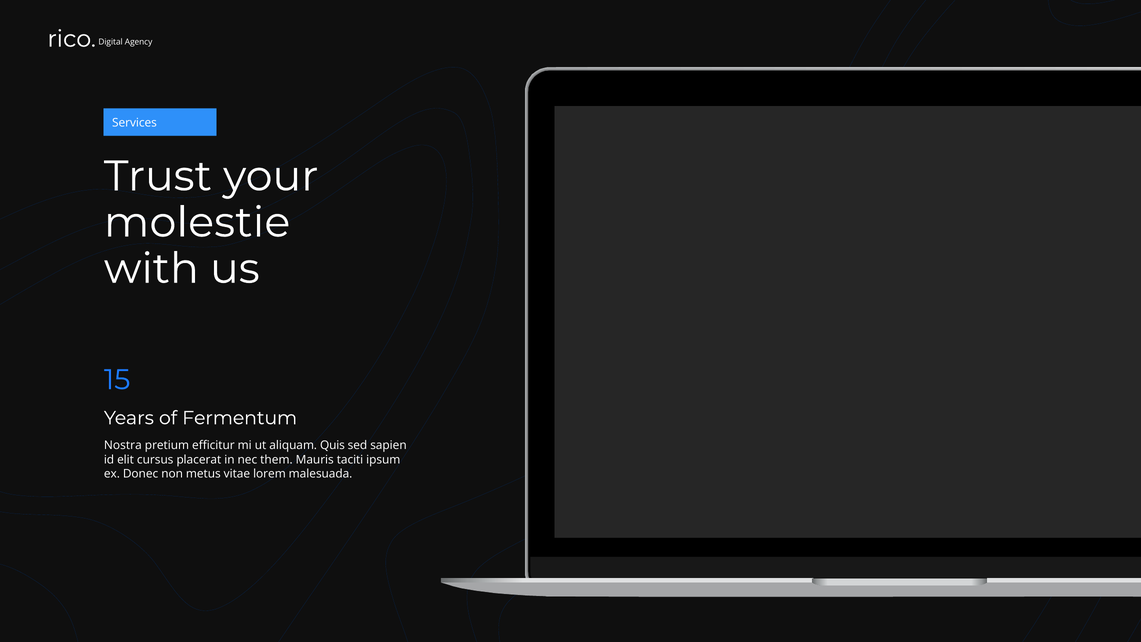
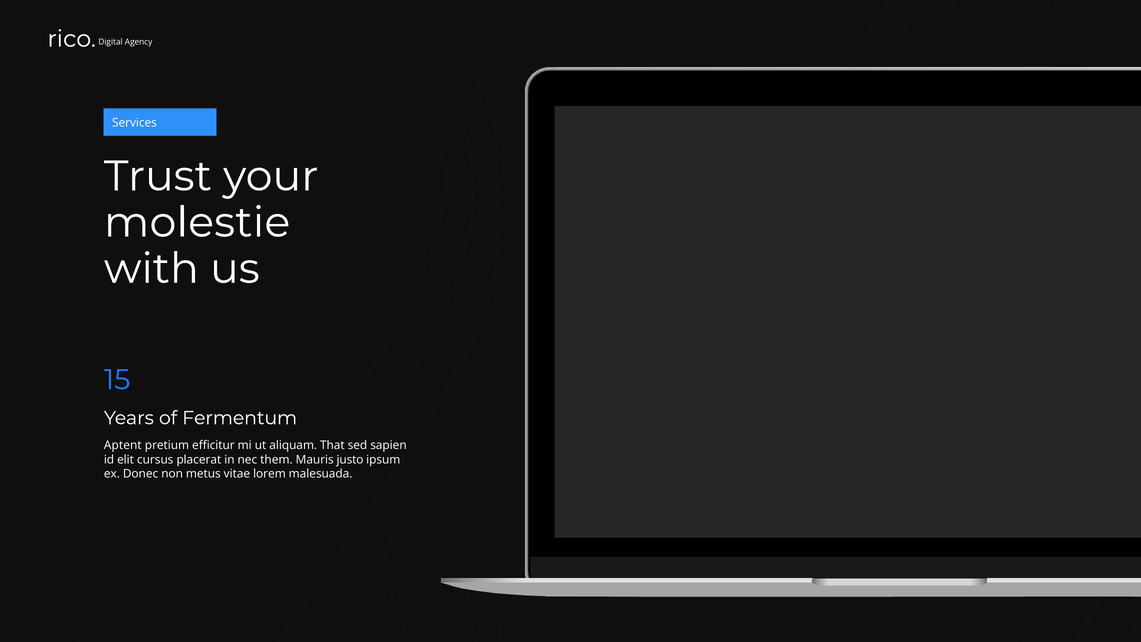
Nostra: Nostra -> Aptent
Quis: Quis -> That
taciti: taciti -> justo
